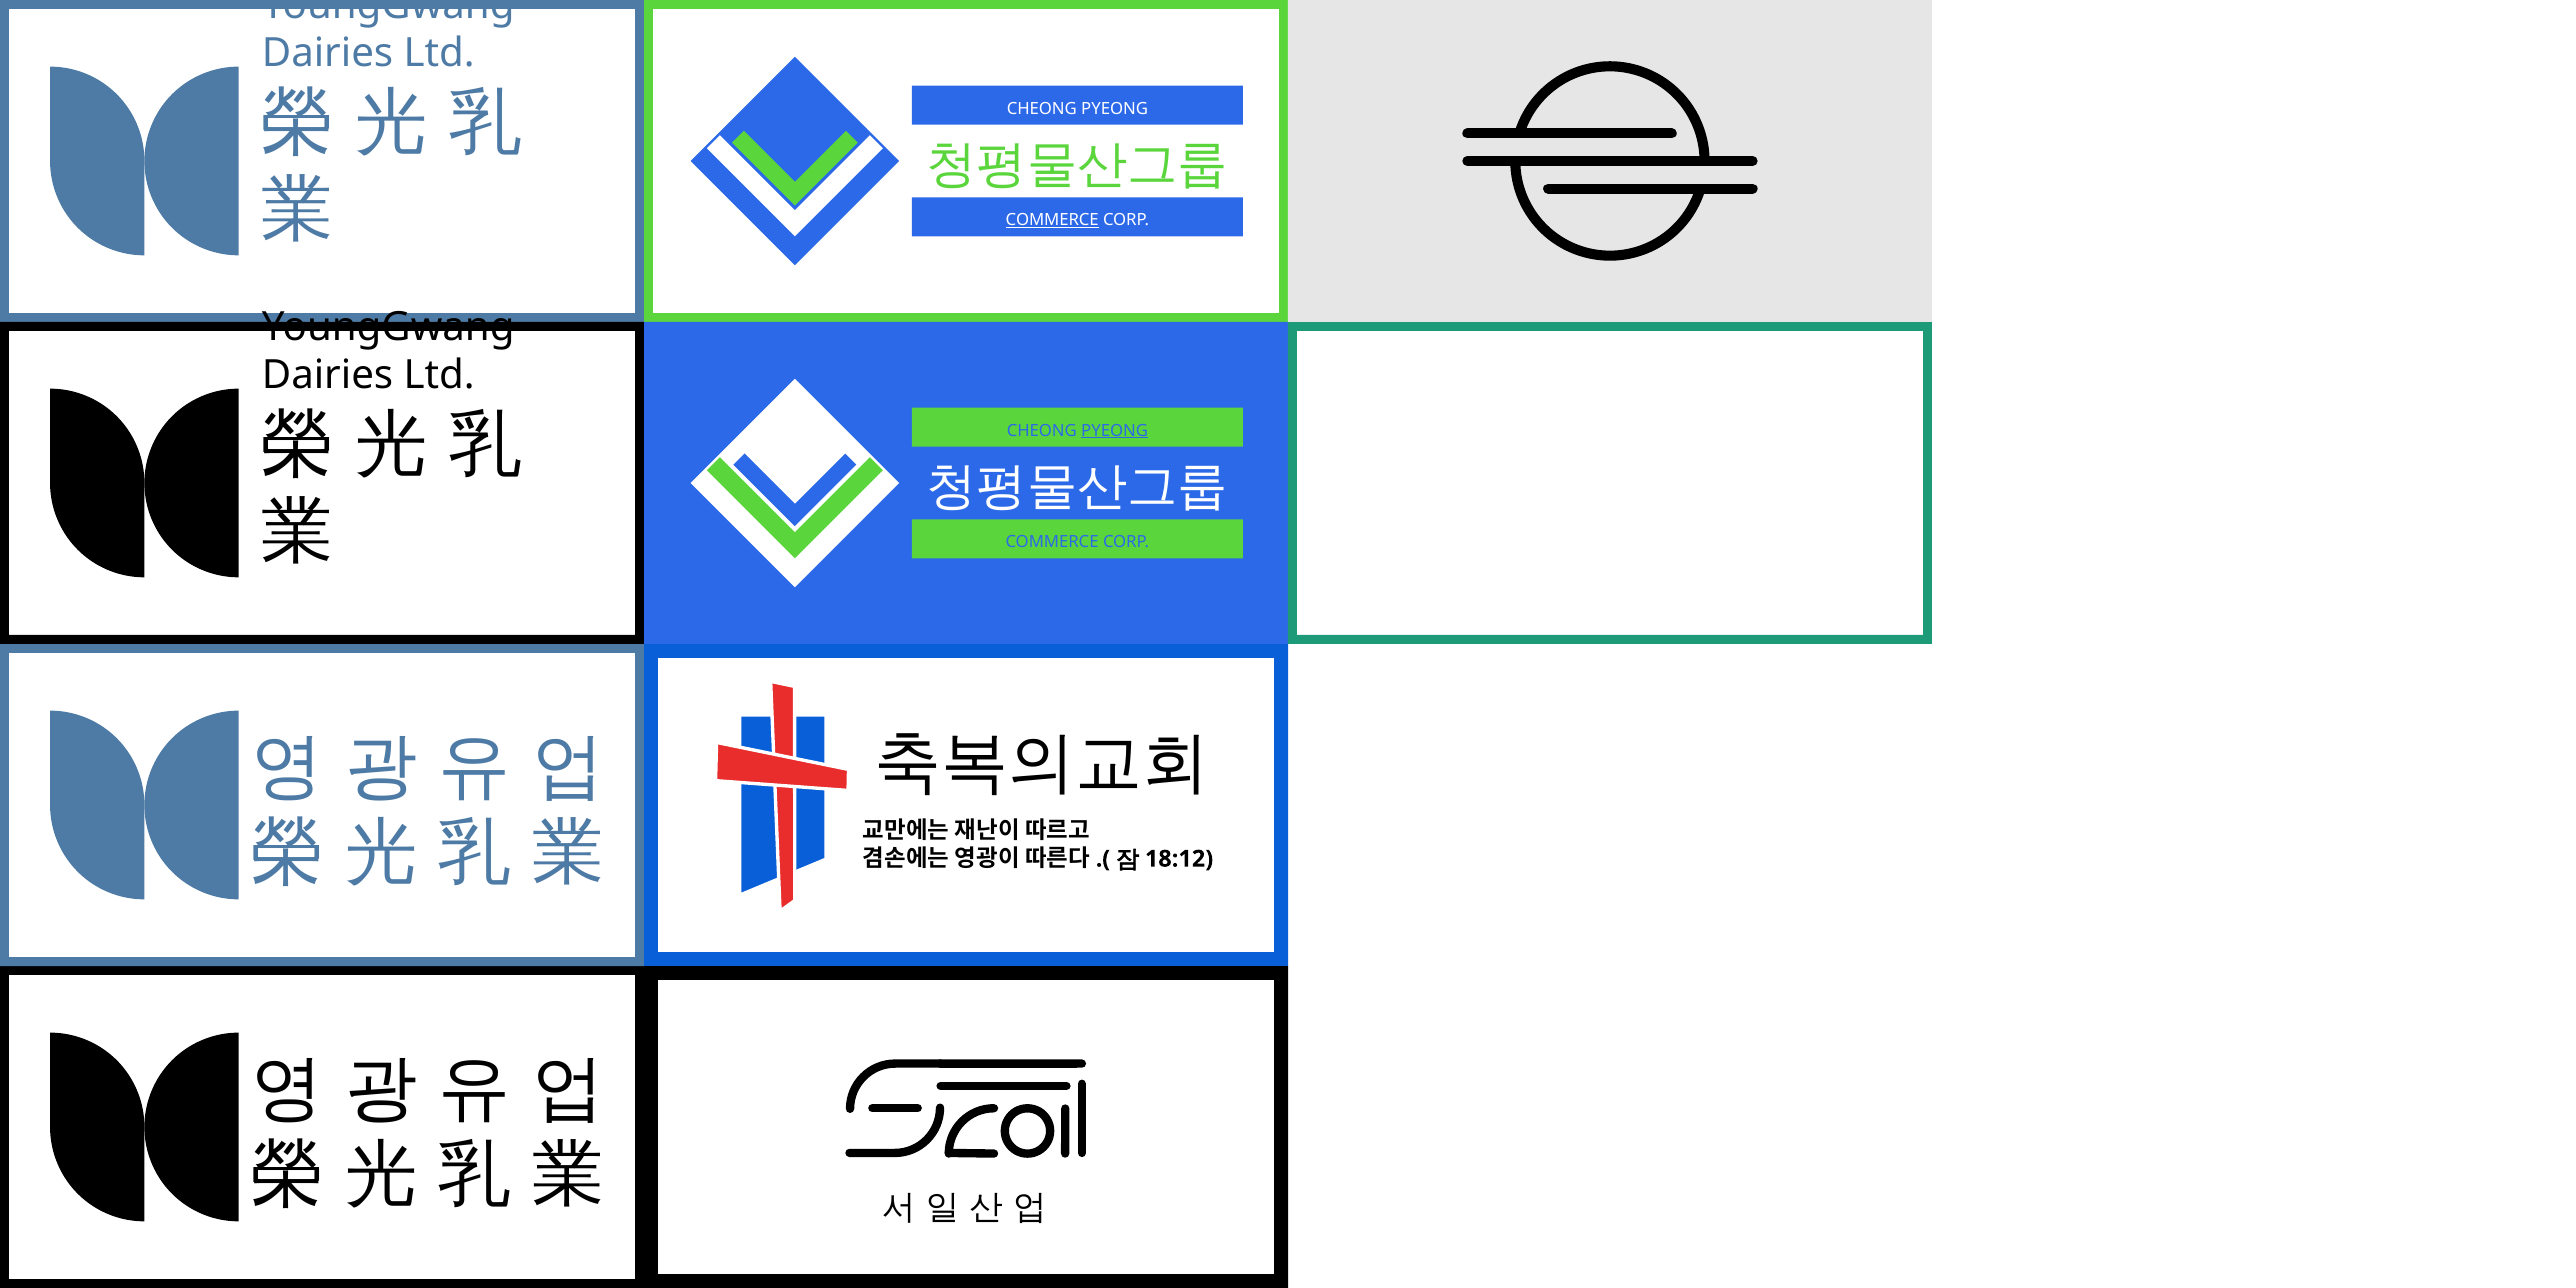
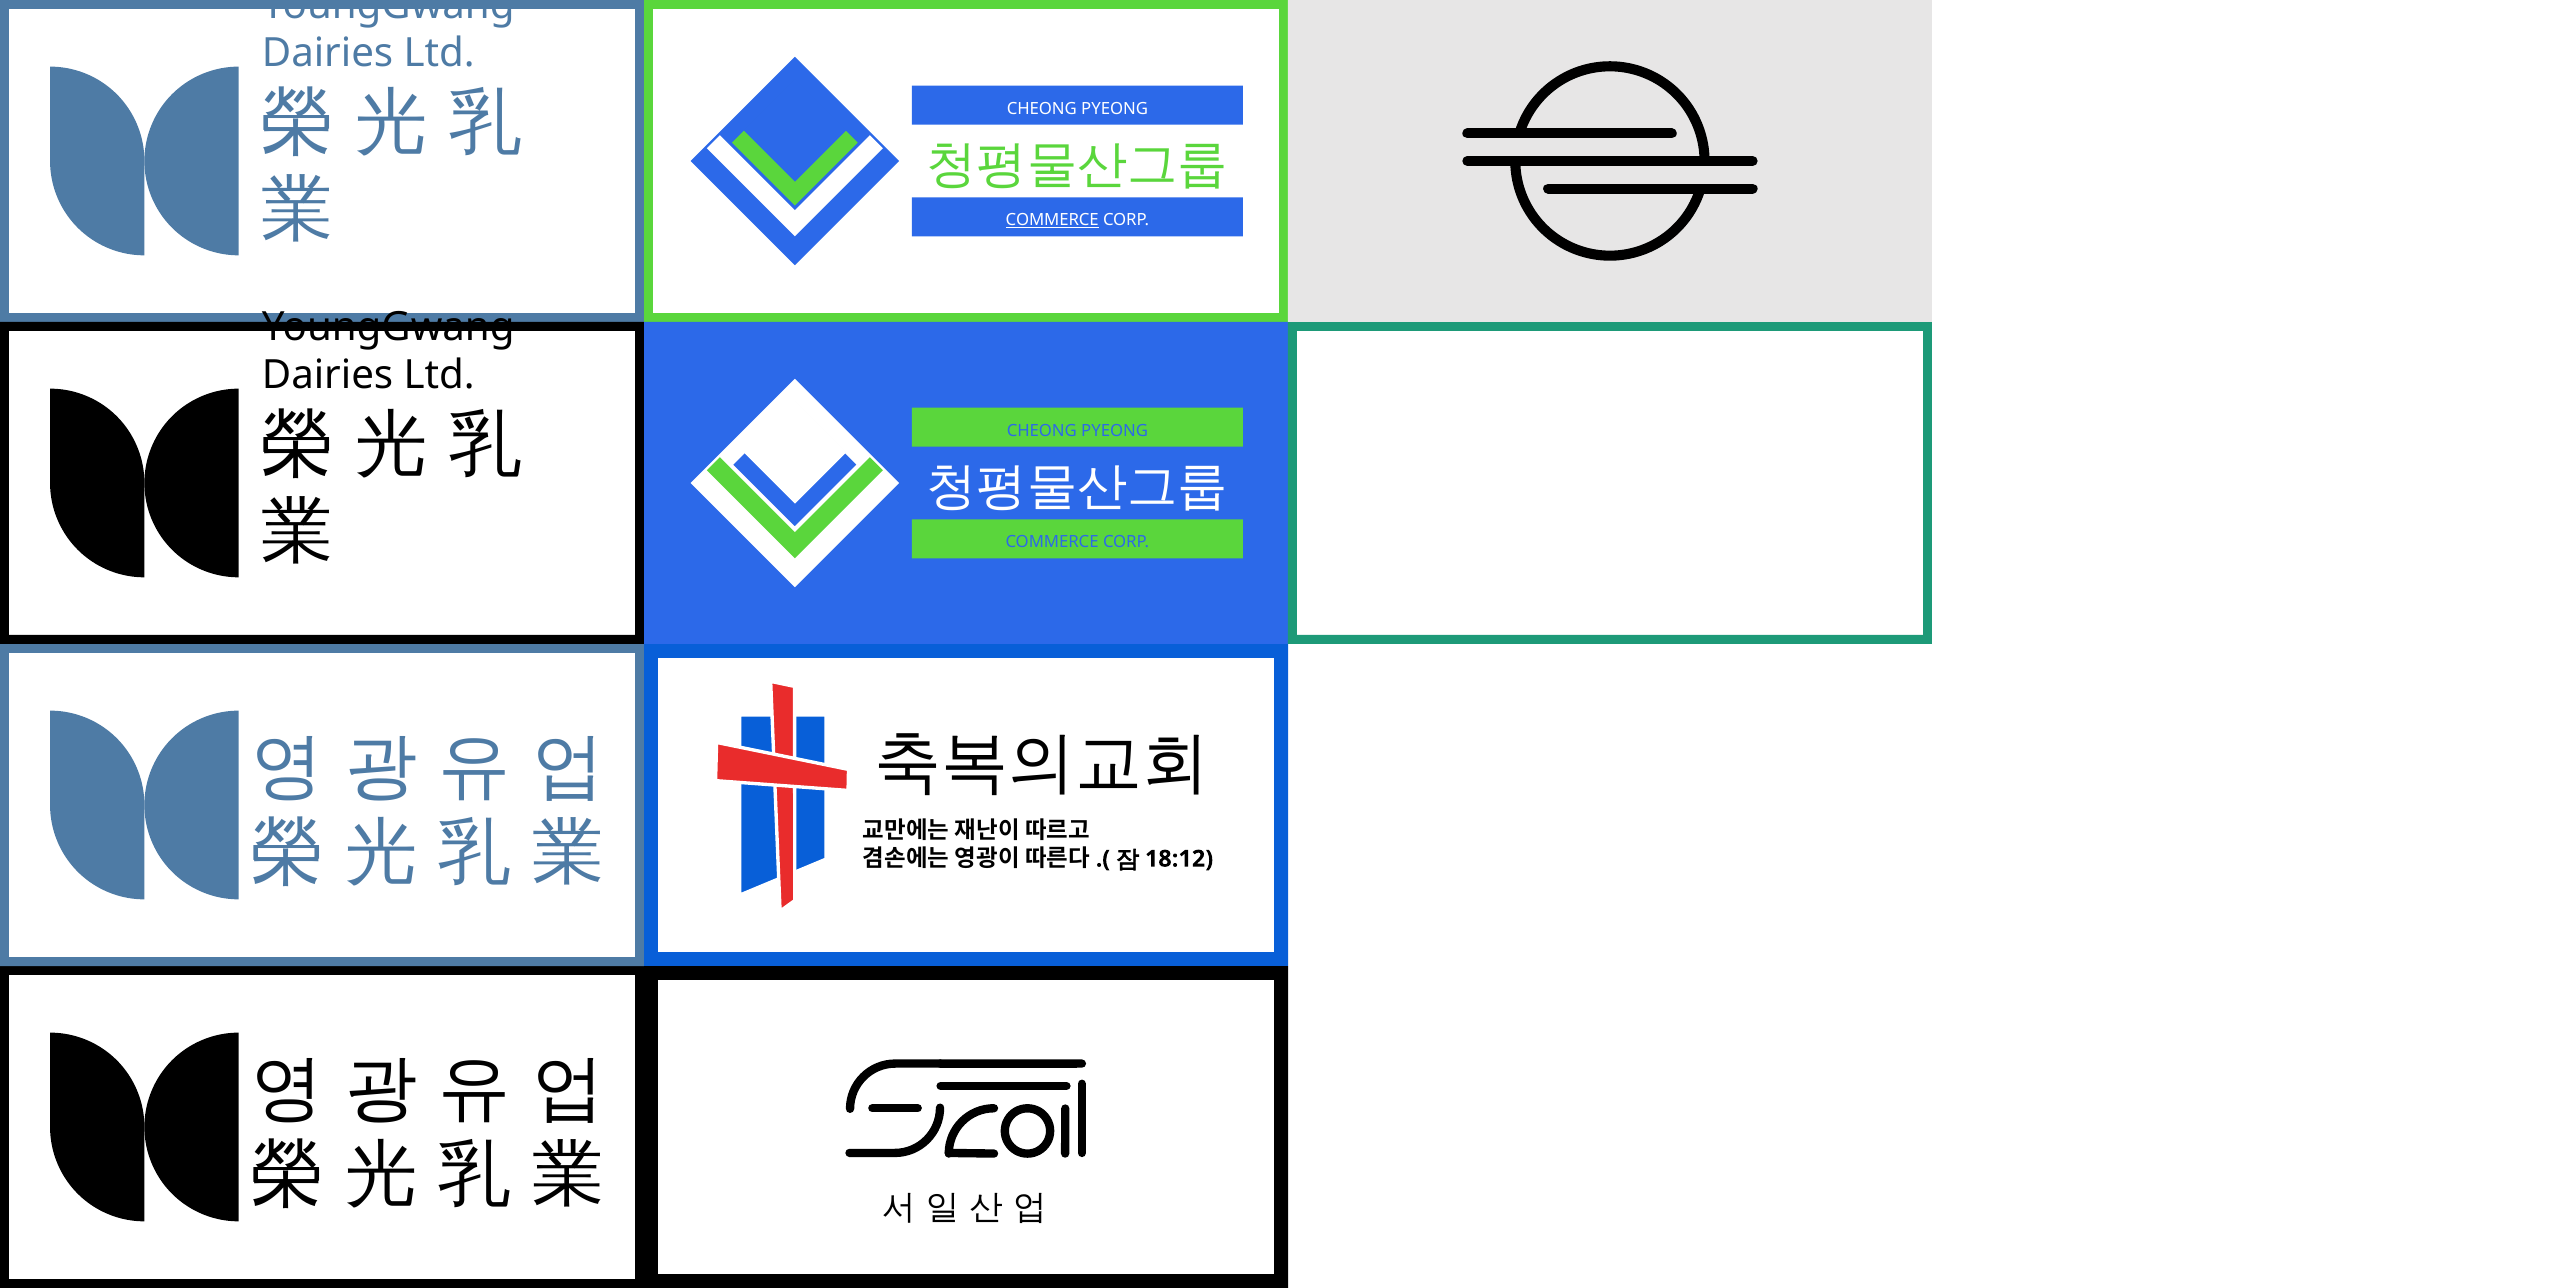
PYEONG at (1115, 431) underline: present -> none
